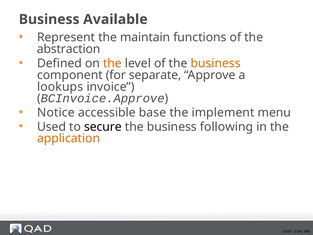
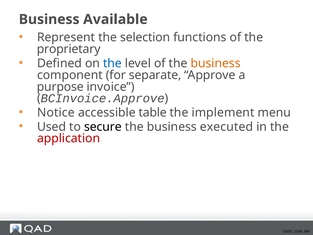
maintain: maintain -> selection
abstraction: abstraction -> proprietary
the at (112, 63) colour: orange -> blue
lookups: lookups -> purpose
base: base -> table
following: following -> executed
application colour: orange -> red
